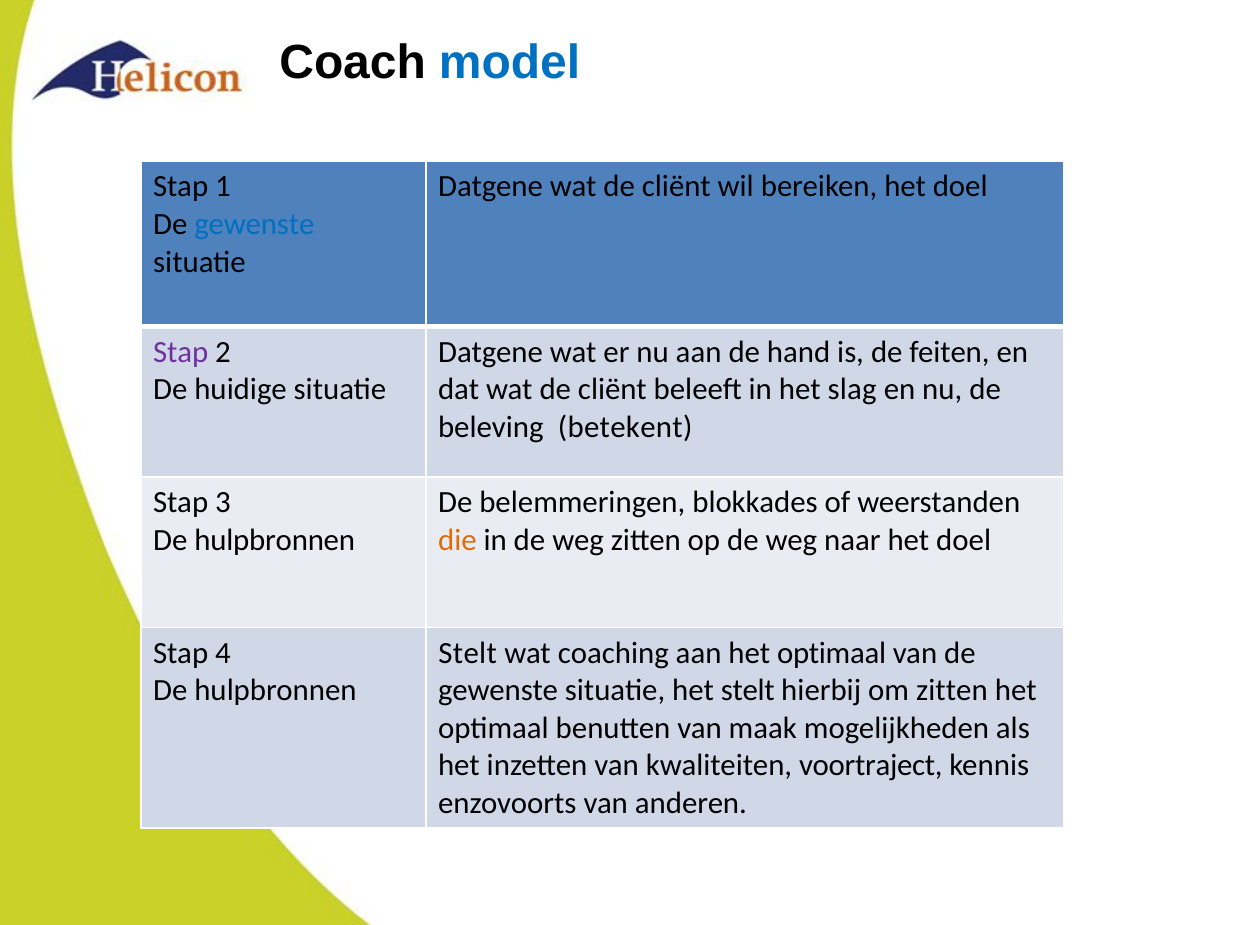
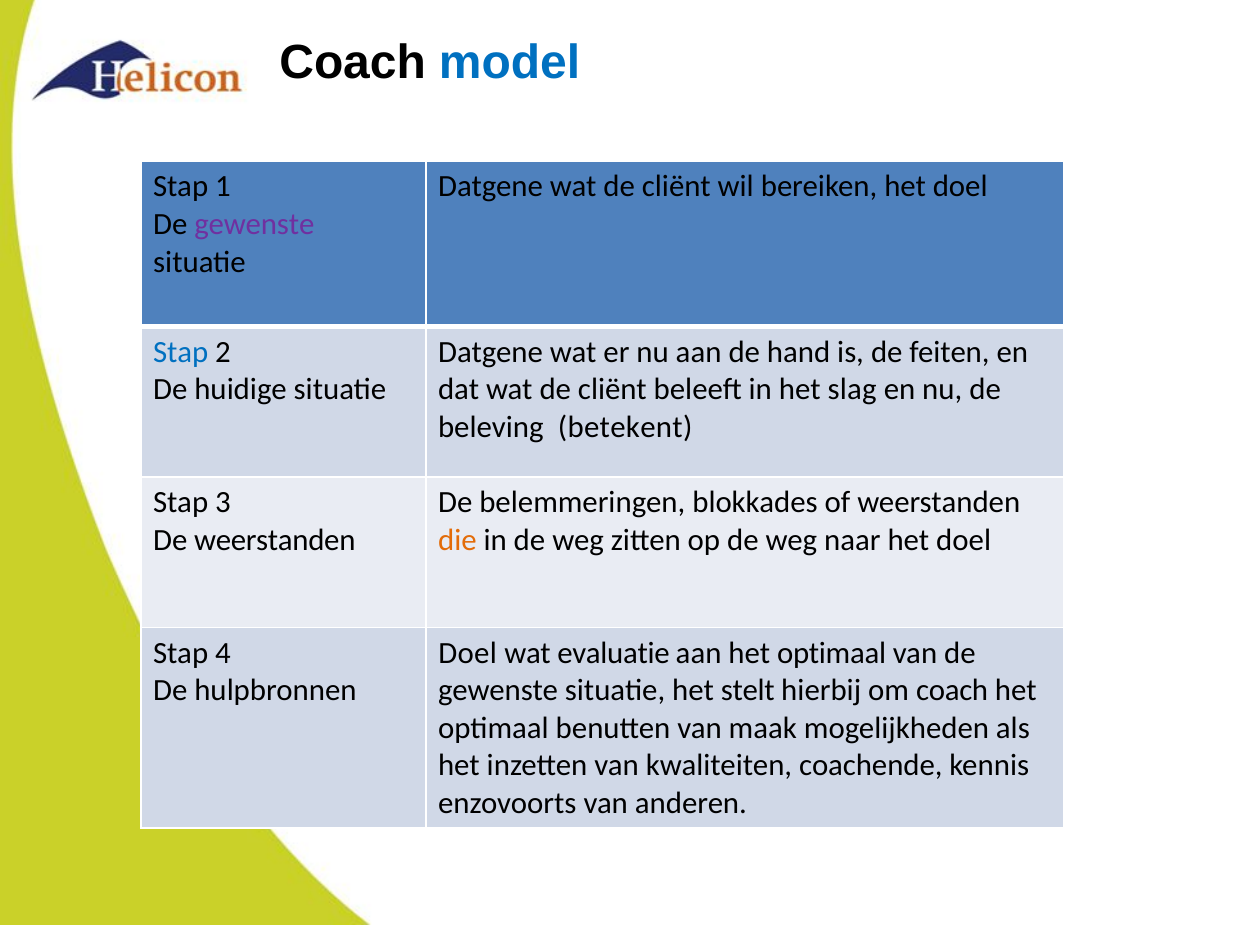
gewenste at (254, 225) colour: blue -> purple
Stap at (181, 352) colour: purple -> blue
hulpbronnen at (275, 540): hulpbronnen -> weerstanden
Stelt at (468, 653): Stelt -> Doel
coaching: coaching -> evaluatie
om zitten: zitten -> coach
voortraject: voortraject -> coachende
